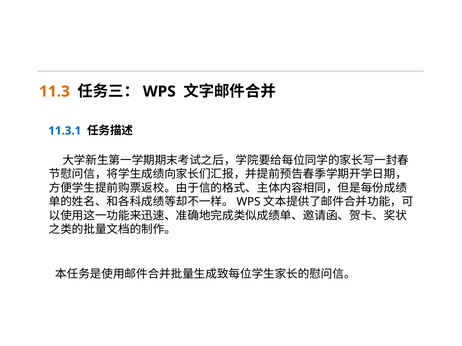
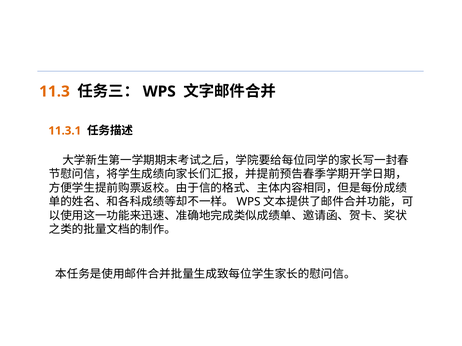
11.3.1 colour: blue -> orange
